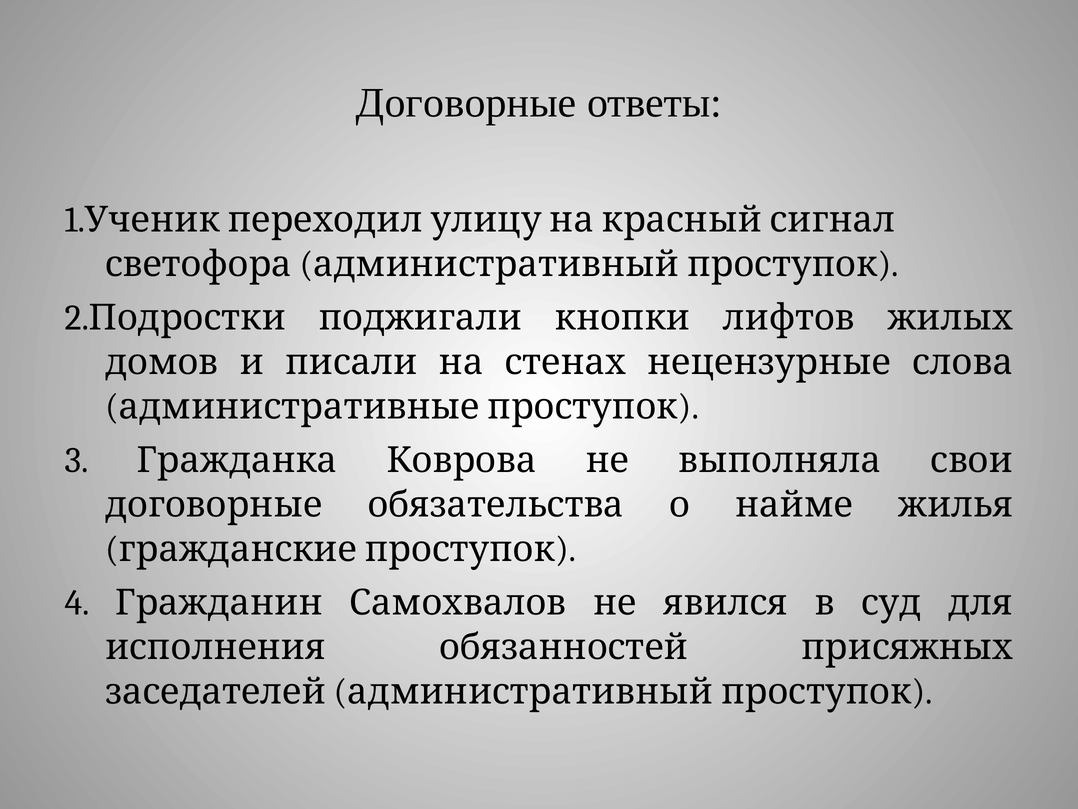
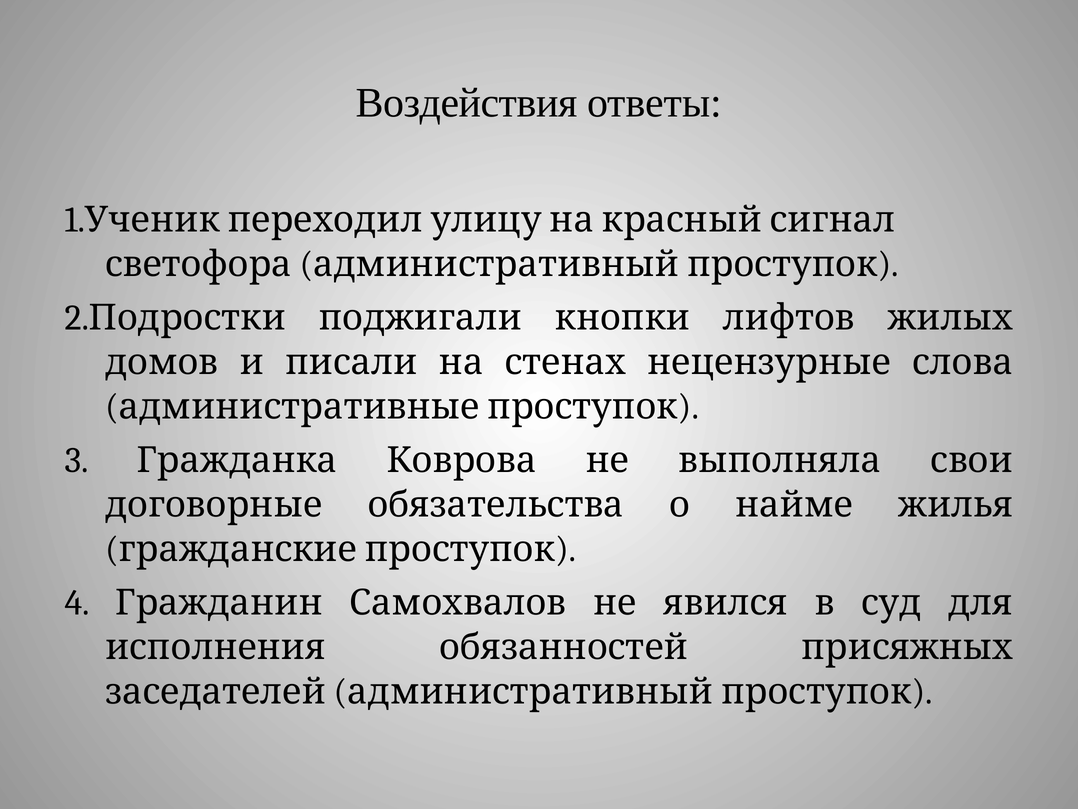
Договорные at (466, 103): Договорные -> Воздействия
